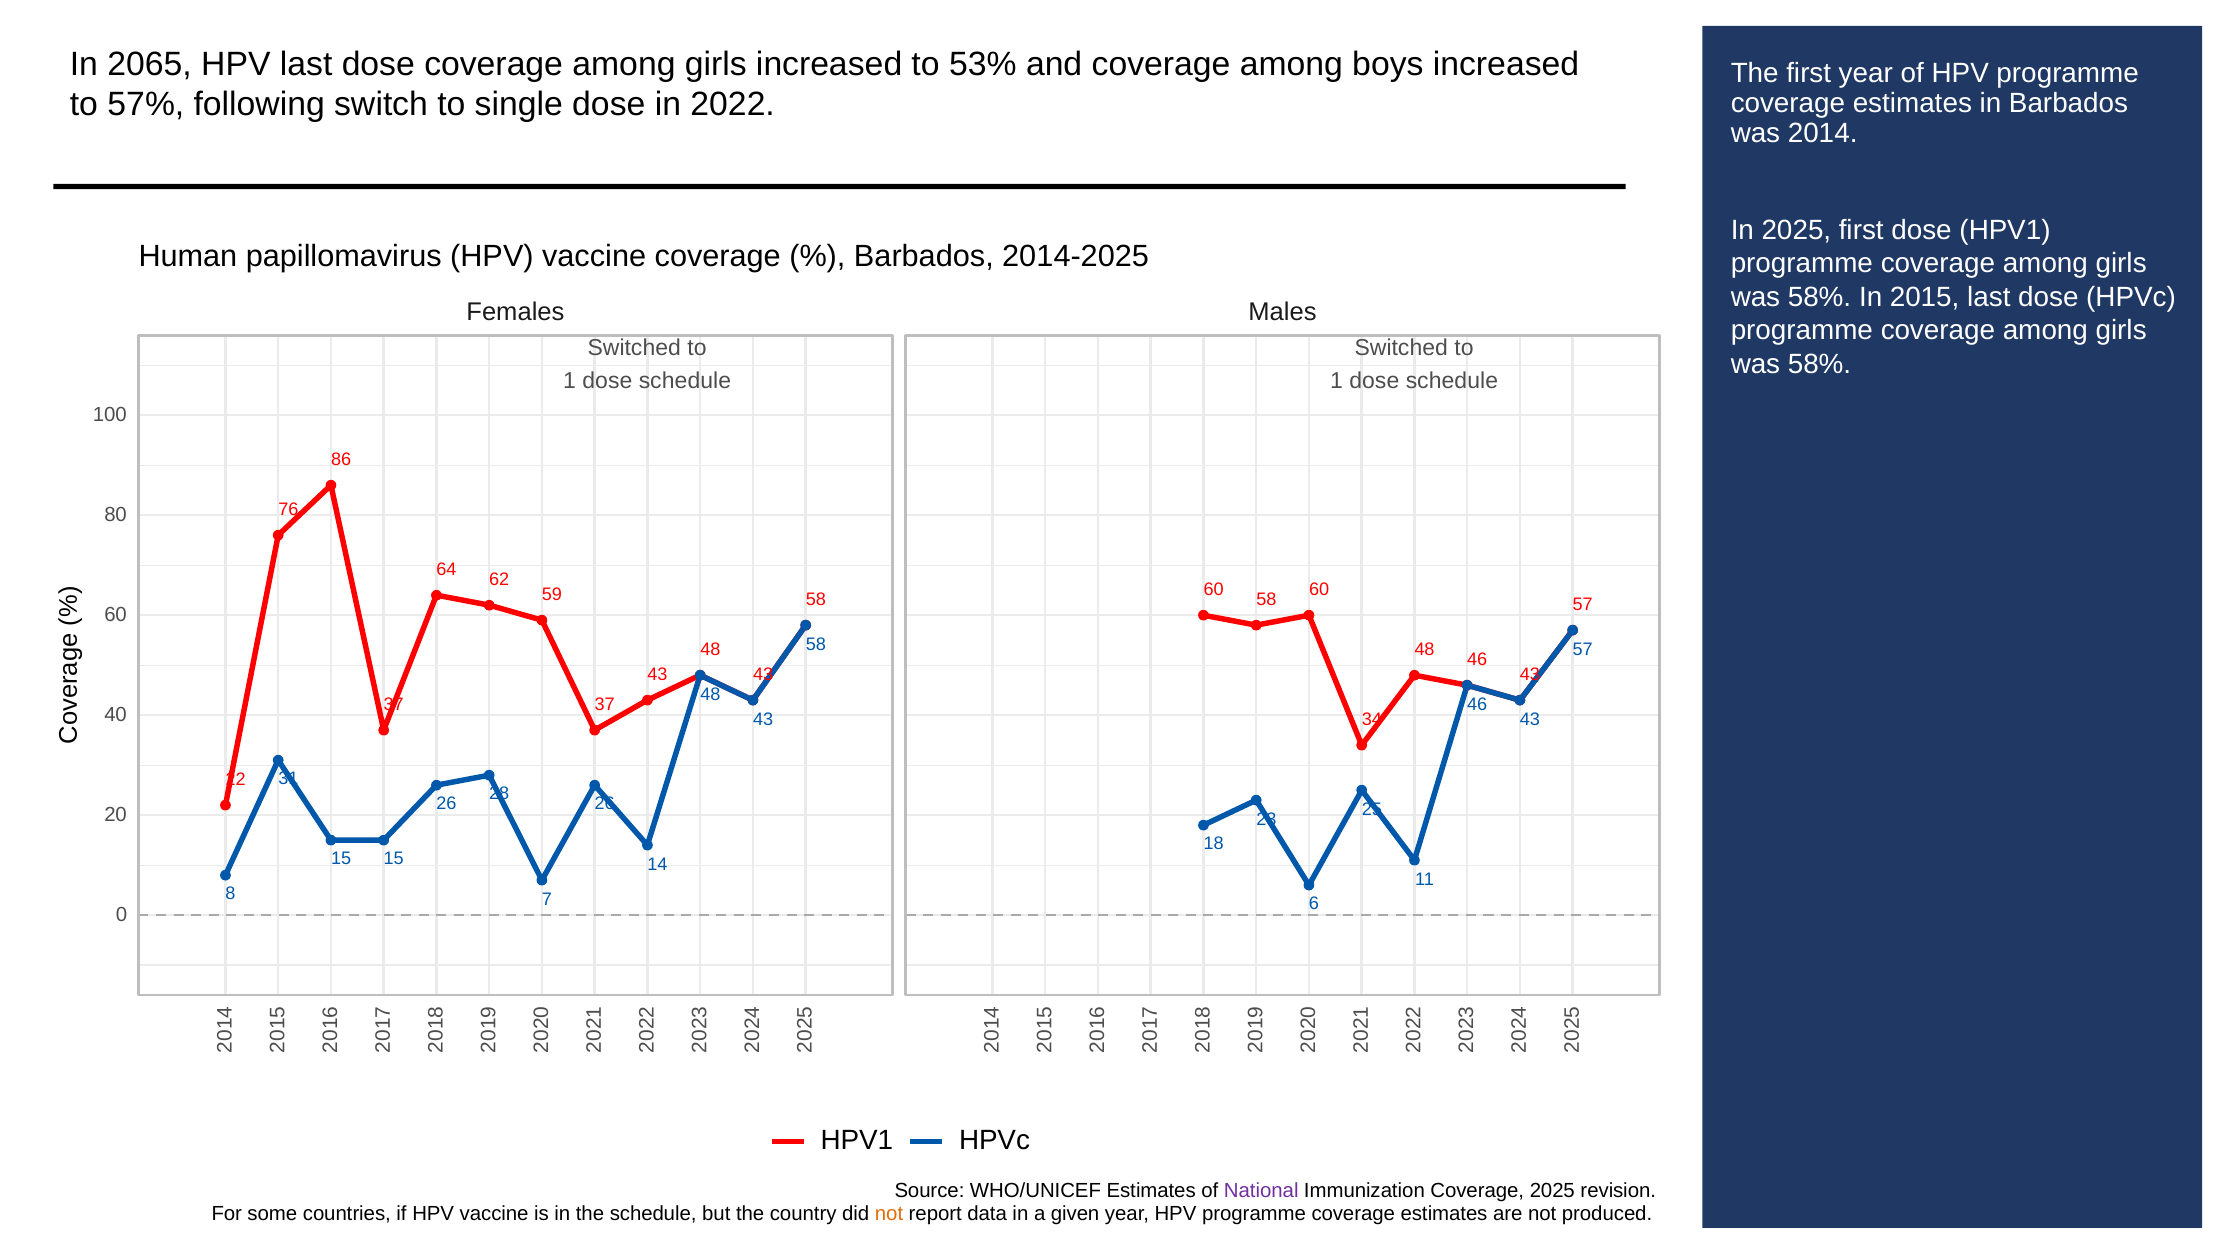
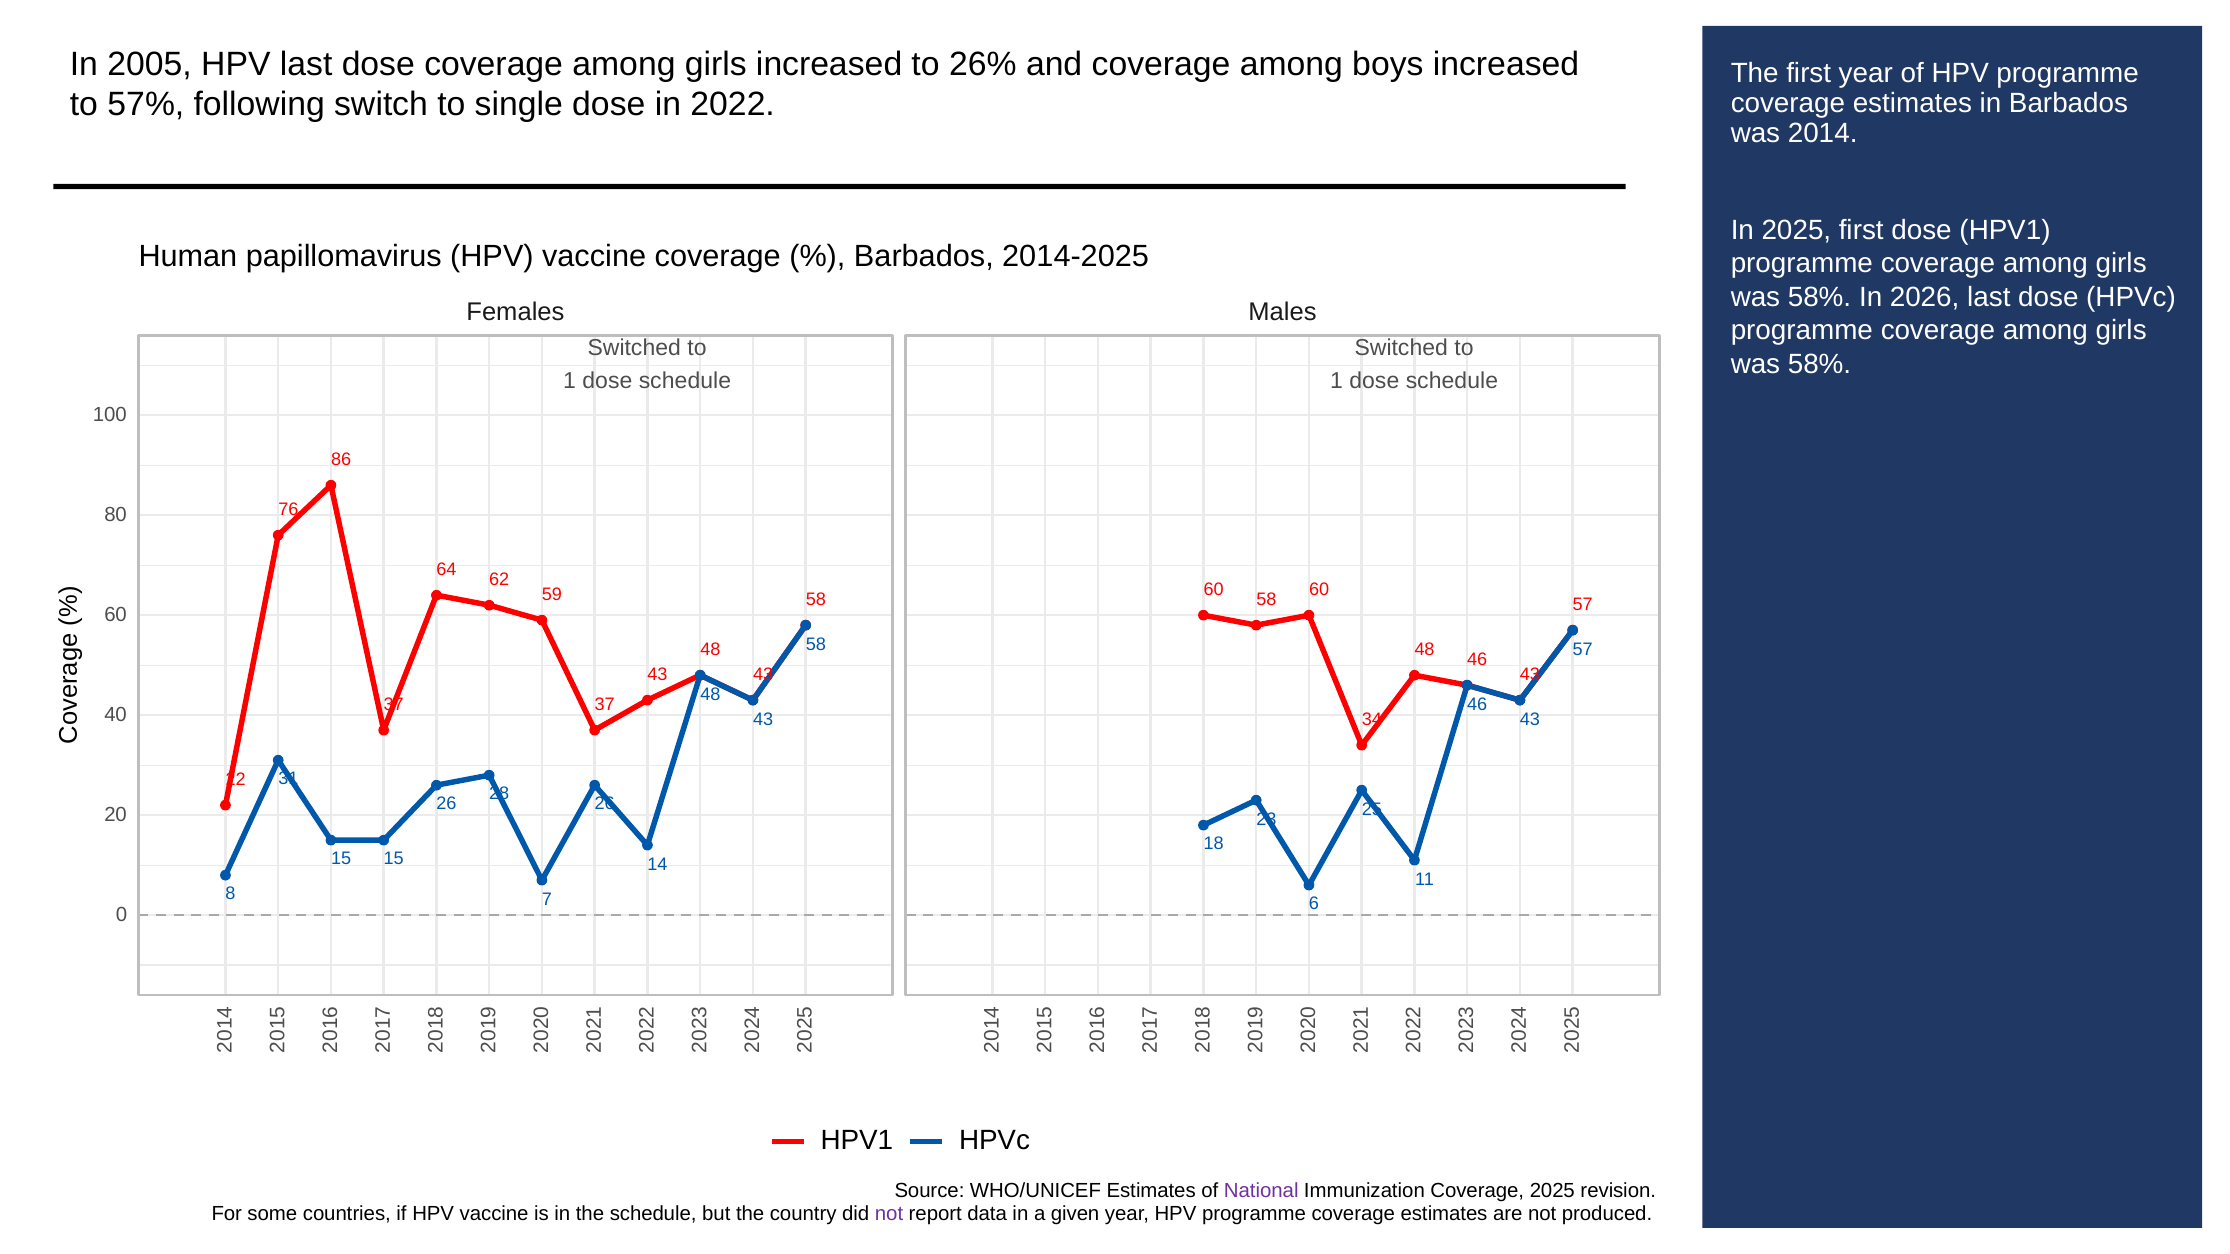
2065: 2065 -> 2005
53%: 53% -> 26%
2015: 2015 -> 2026
not at (889, 1214) colour: orange -> purple
